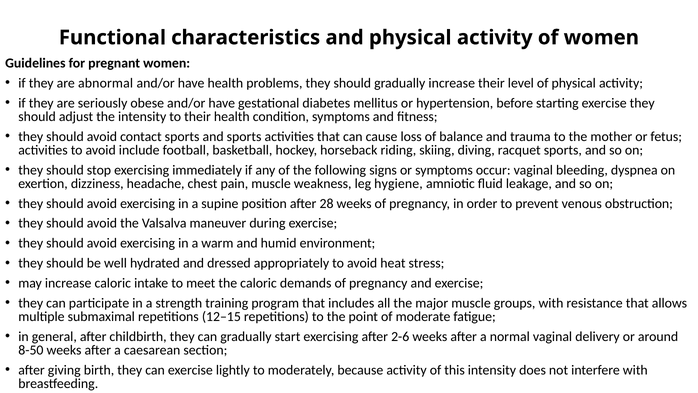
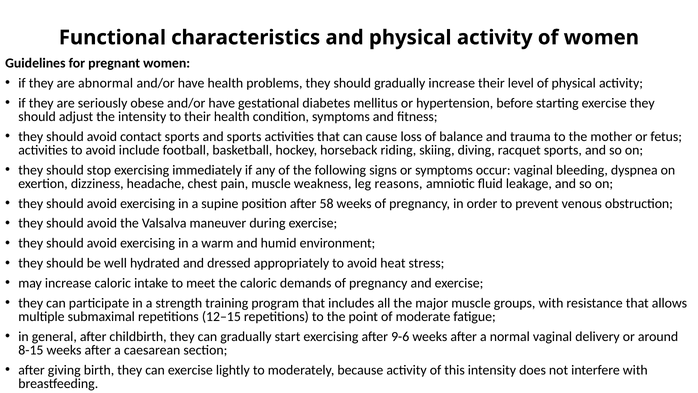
hygiene: hygiene -> reasons
28: 28 -> 58
2-6: 2-6 -> 9-6
8-50: 8-50 -> 8-15
